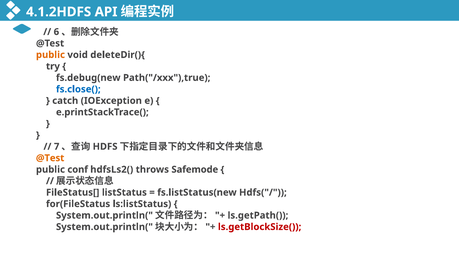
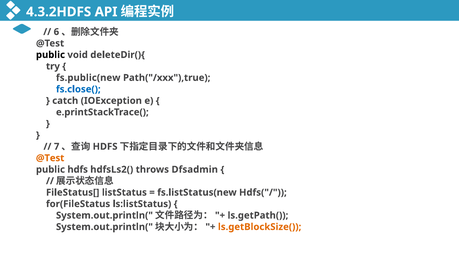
4.1.2HDFS: 4.1.2HDFS -> 4.3.2HDFS
public at (50, 55) colour: orange -> black
fs.debug(new: fs.debug(new -> fs.public(new
public conf: conf -> hdfs
Safemode: Safemode -> Dfsadmin
ls.getBlockSize( colour: red -> orange
